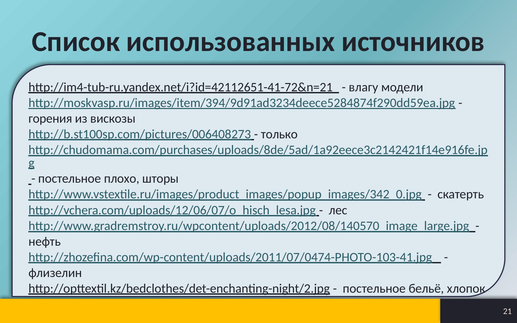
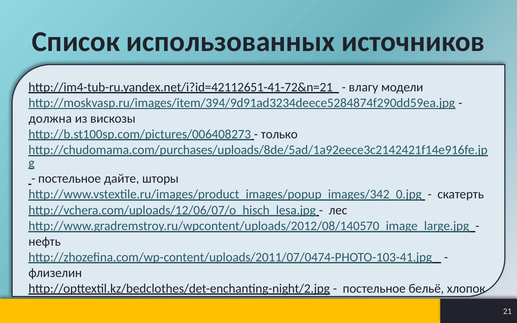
горения: горения -> должна
плохо: плохо -> дайте
